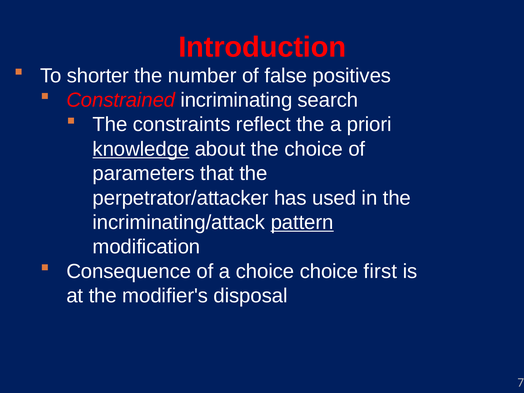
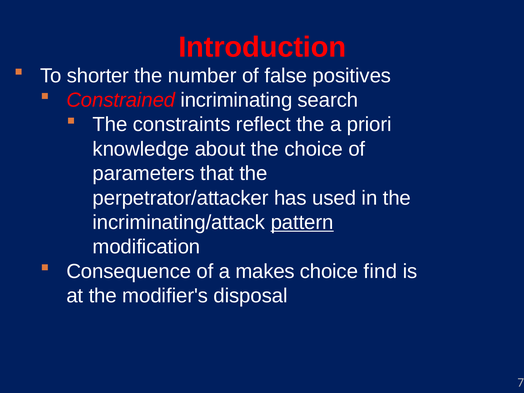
knowledge underline: present -> none
a choice: choice -> makes
first: first -> find
